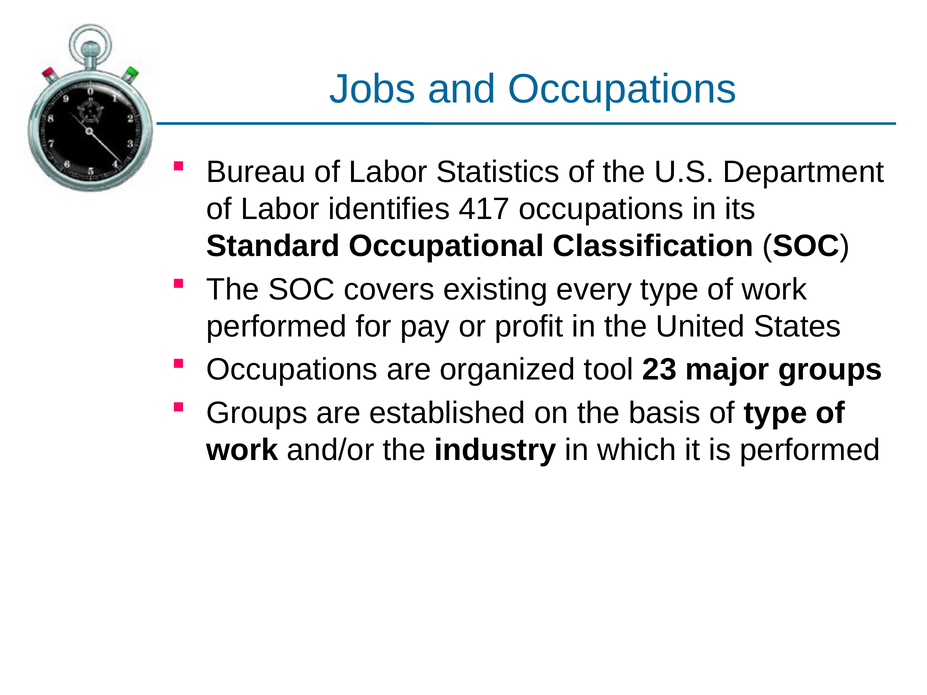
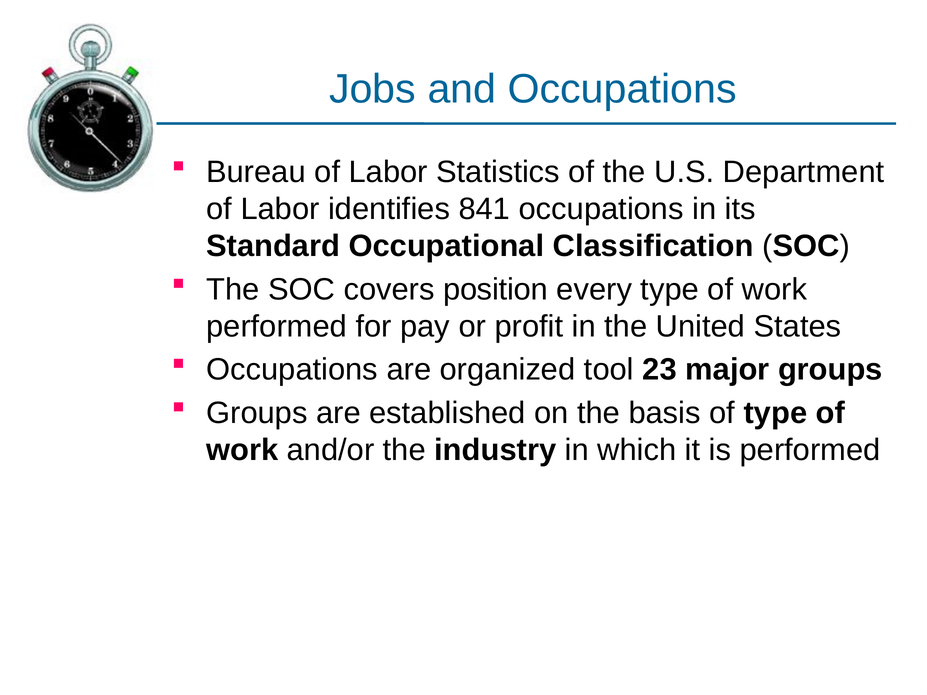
417: 417 -> 841
existing: existing -> position
